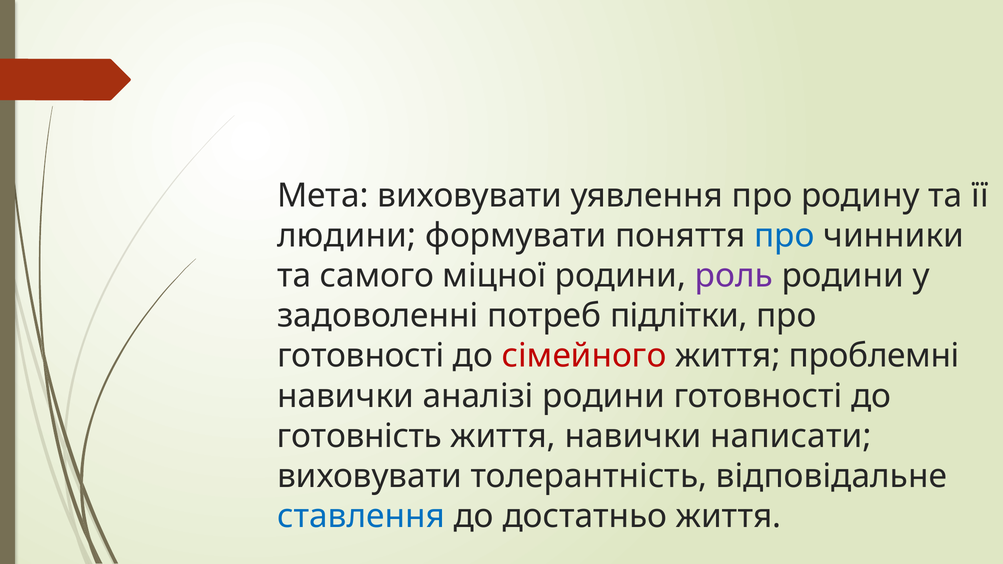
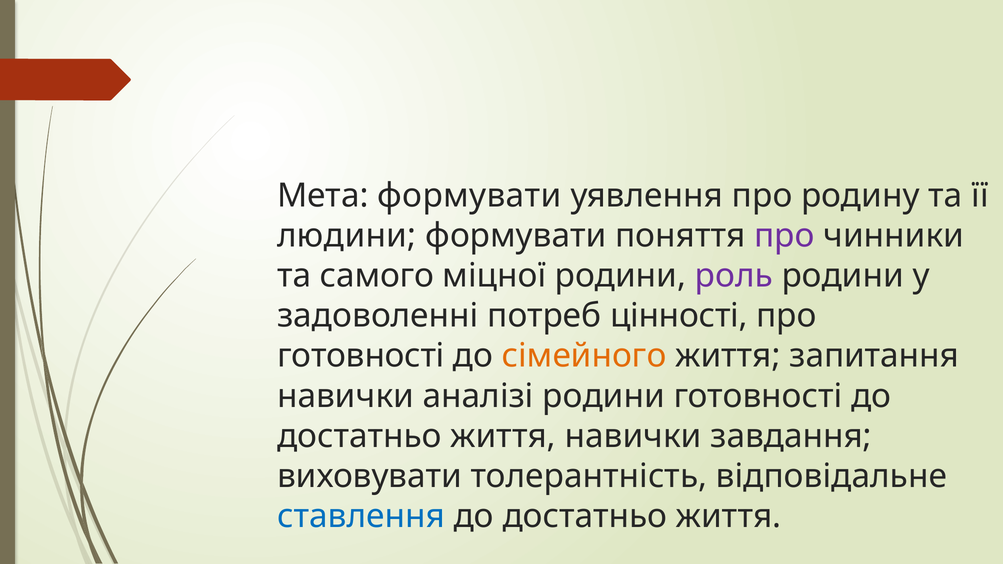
Мета виховувати: виховувати -> формувати
про at (784, 236) colour: blue -> purple
підлітки: підлітки -> цінності
сімейного colour: red -> orange
проблемні: проблемні -> запитання
готовність at (360, 436): готовність -> достатньо
написати: написати -> завдання
